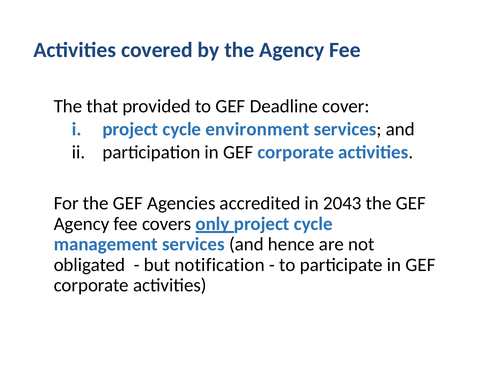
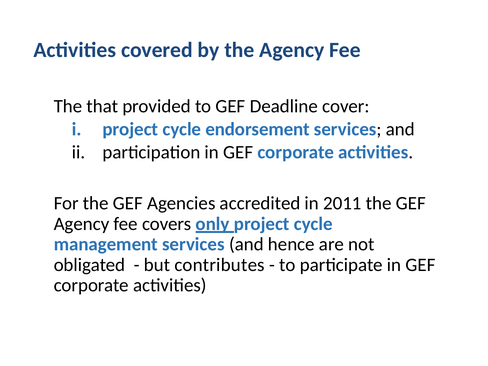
environment: environment -> endorsement
2043: 2043 -> 2011
notification: notification -> contributes
